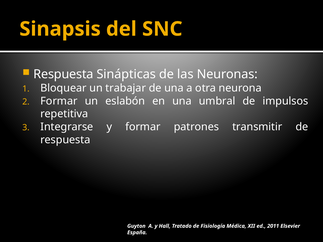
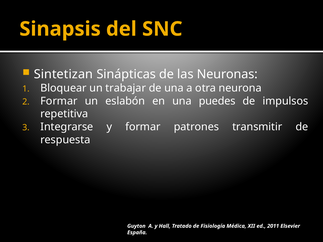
Respuesta at (63, 74): Respuesta -> Sintetizan
umbral: umbral -> puedes
